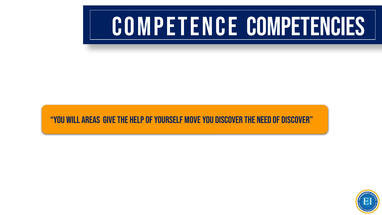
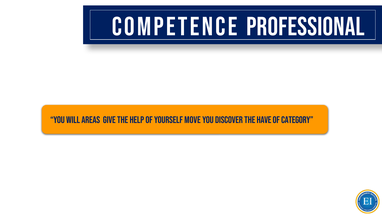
competencies: competencies -> professional
need: need -> have
of discover: discover -> category
